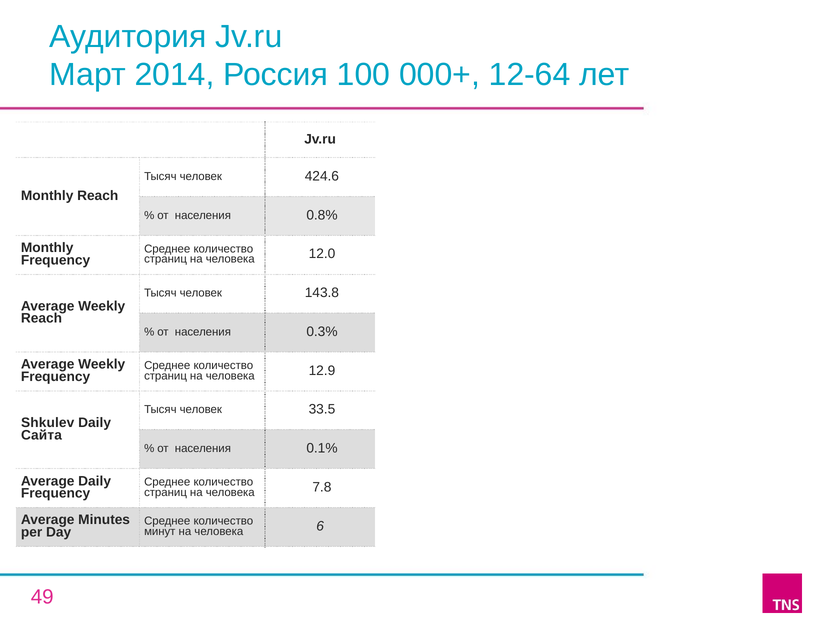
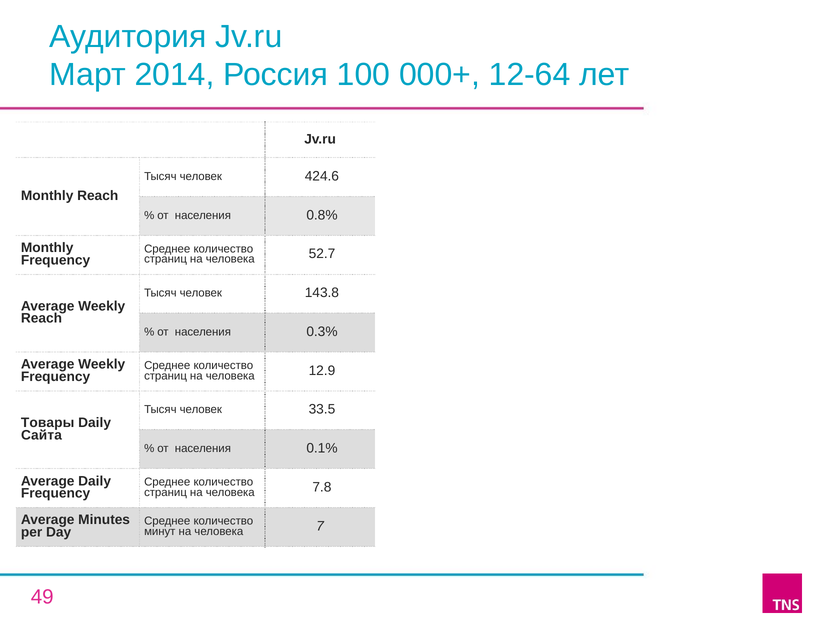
12.0: 12.0 -> 52.7
Shkulev: Shkulev -> Товары
6: 6 -> 7
